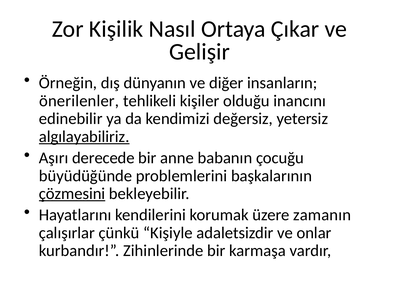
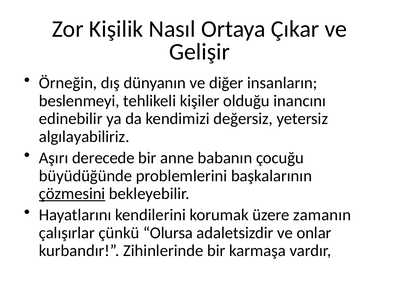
önerilenler: önerilenler -> beslenmeyi
algılayabiliriz underline: present -> none
Kişiyle: Kişiyle -> Olursa
